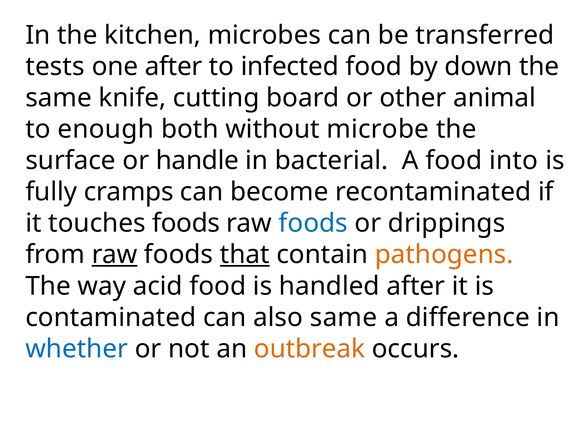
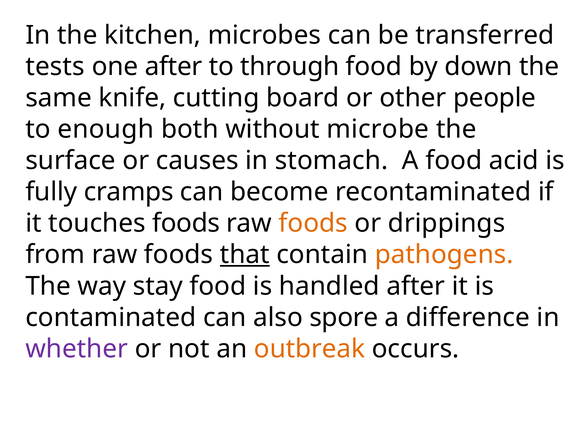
infected: infected -> through
animal: animal -> people
handle: handle -> causes
bacterial: bacterial -> stomach
into: into -> acid
foods at (313, 223) colour: blue -> orange
raw at (115, 255) underline: present -> none
acid: acid -> stay
also same: same -> spore
whether colour: blue -> purple
